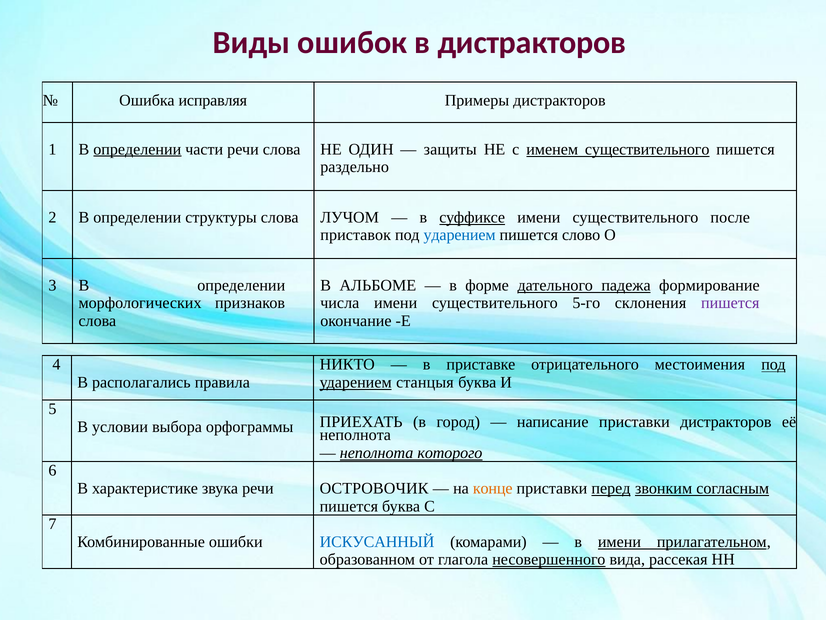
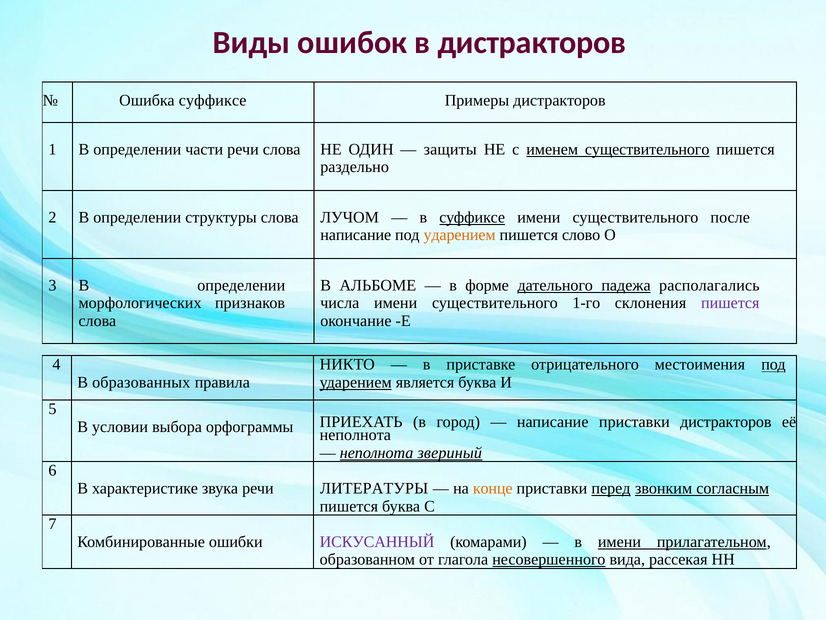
Ошибка исправляя: исправляя -> суффиксе
определении at (137, 149) underline: present -> none
приставок at (356, 235): приставок -> написание
ударением at (460, 235) colour: blue -> orange
формирование: формирование -> располагались
5-го: 5-го -> 1-го
располагались: располагались -> образованных
станцыя: станцыя -> является
которого: которого -> звериный
ОСТРОВОЧИК: ОСТРОВОЧИК -> ЛИТЕРАТУРЫ
ИСКУСАННЫЙ colour: blue -> purple
